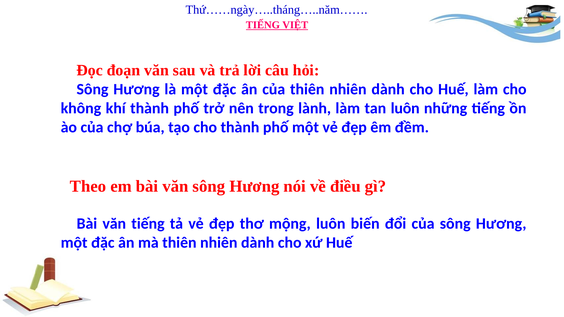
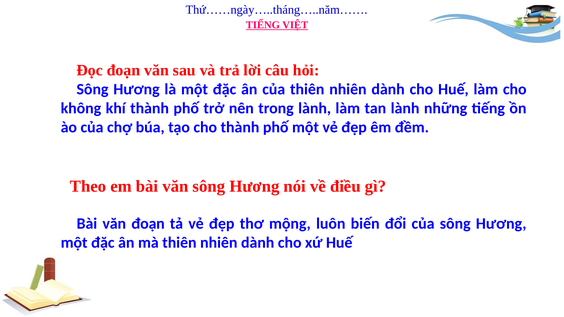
tan luôn: luôn -> lành
văn tiếng: tiếng -> đoạn
